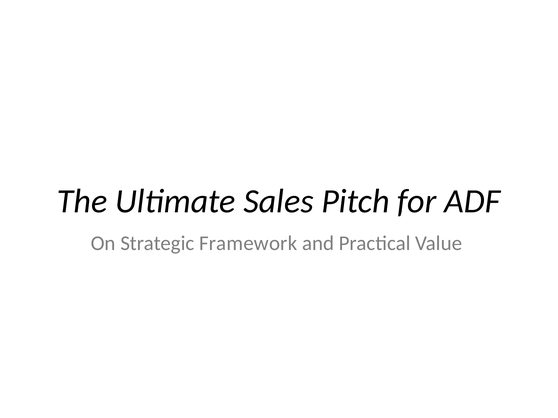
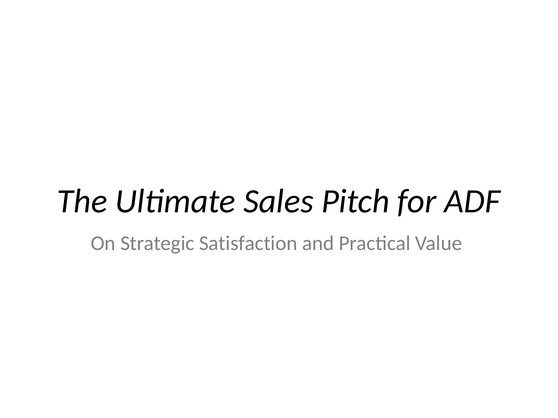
Framework: Framework -> Satisfaction
